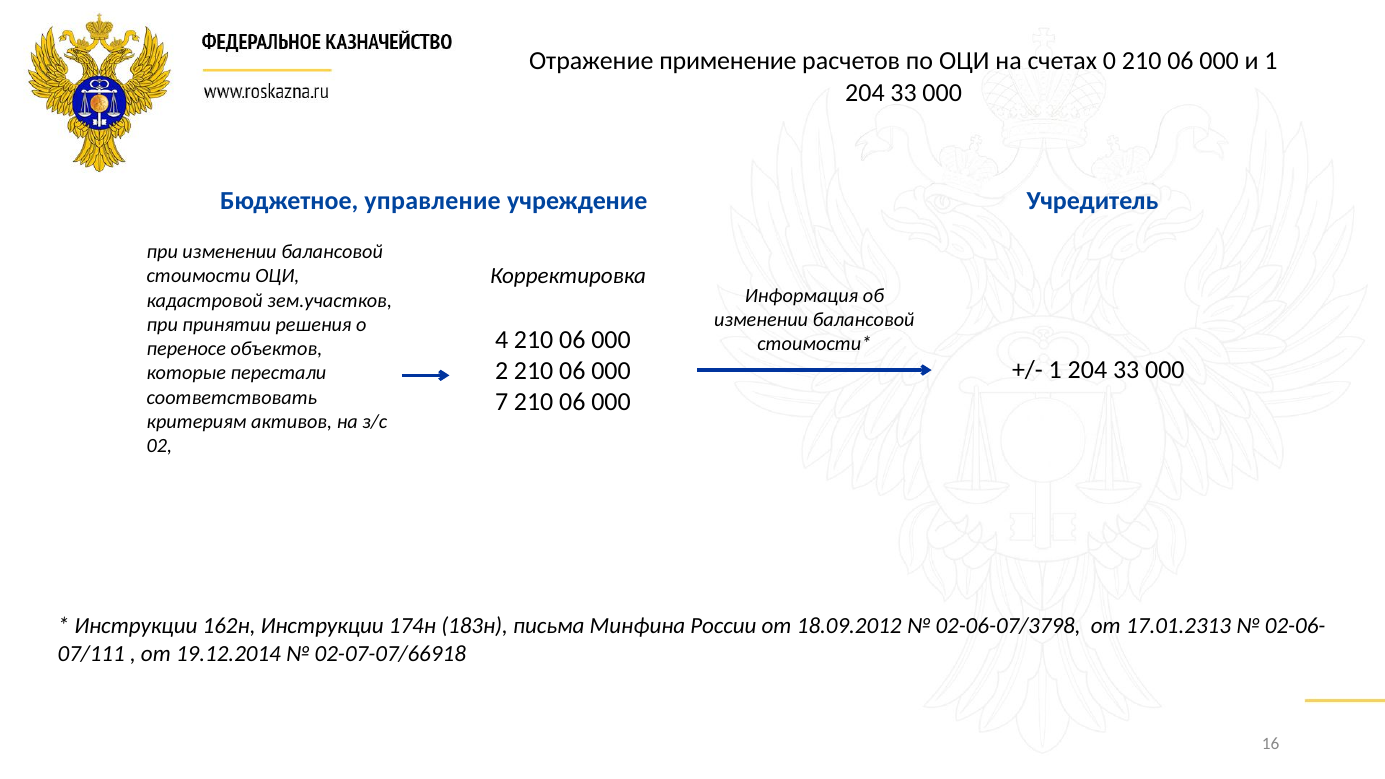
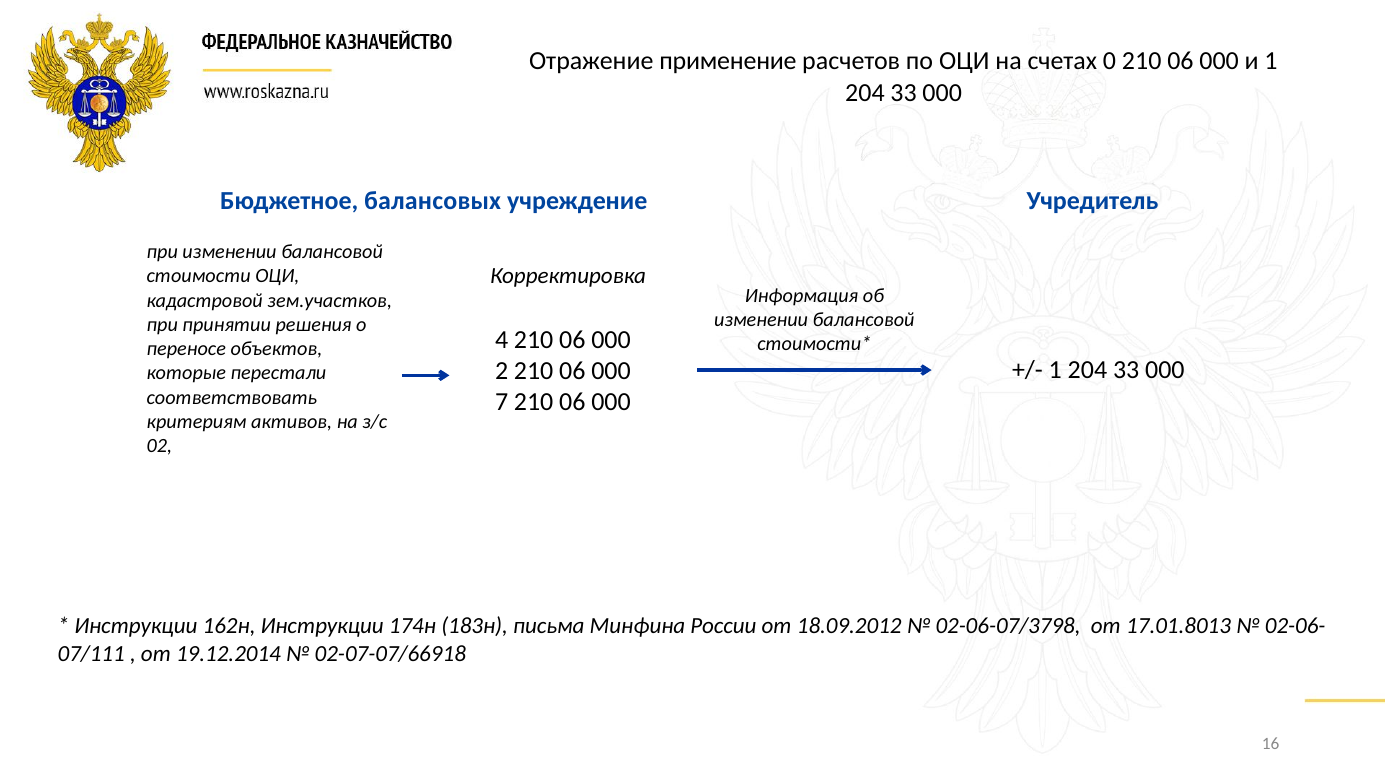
управление: управление -> балансовых
17.01.2313: 17.01.2313 -> 17.01.8013
